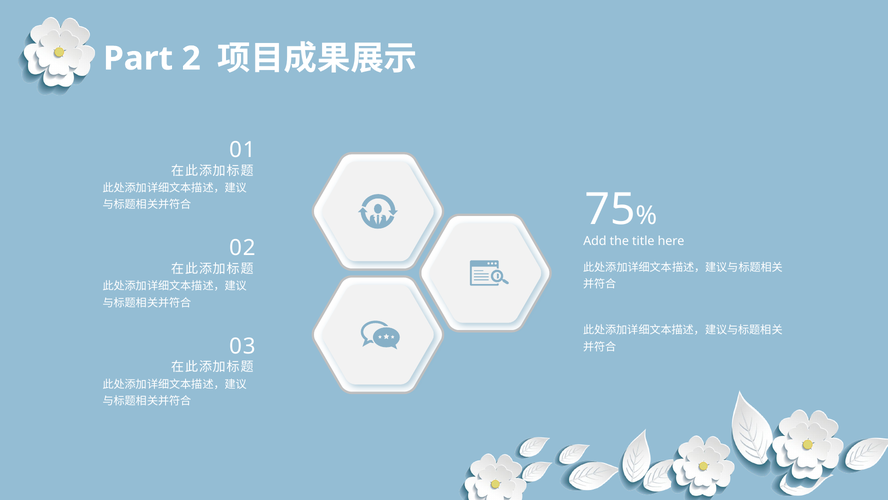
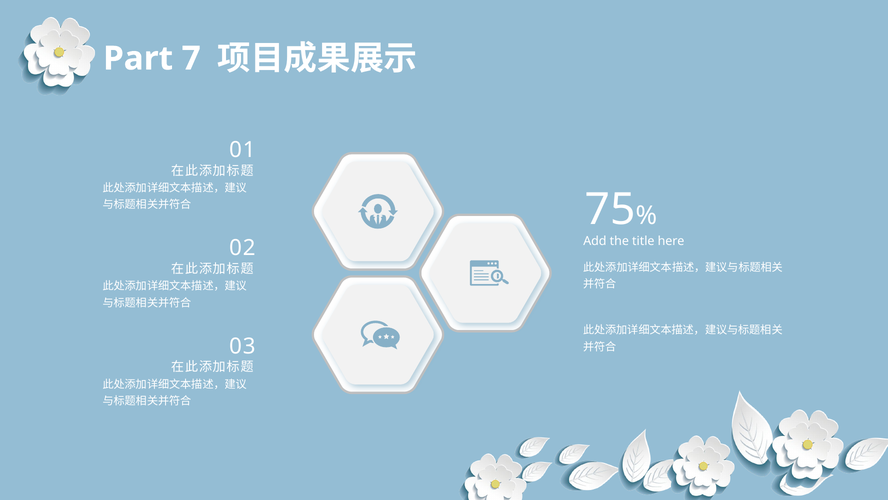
2: 2 -> 7
